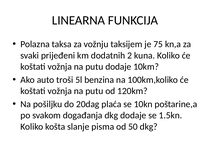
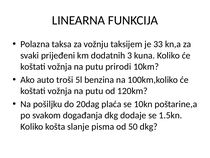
75: 75 -> 33
2: 2 -> 3
putu dodaje: dodaje -> prirodi
